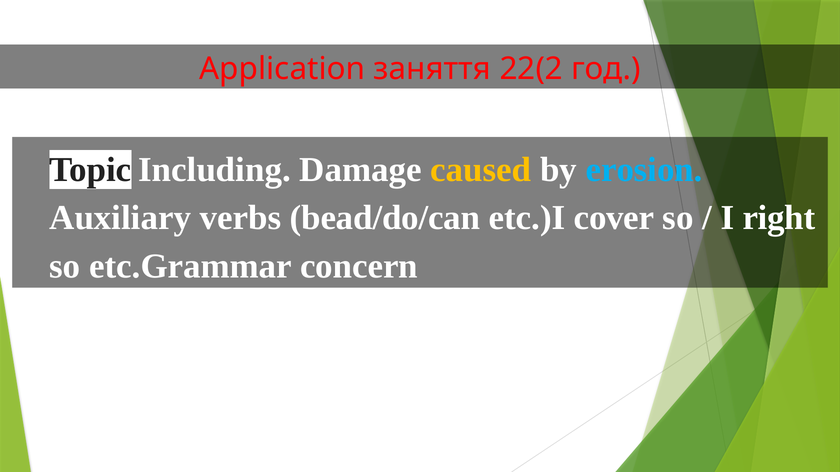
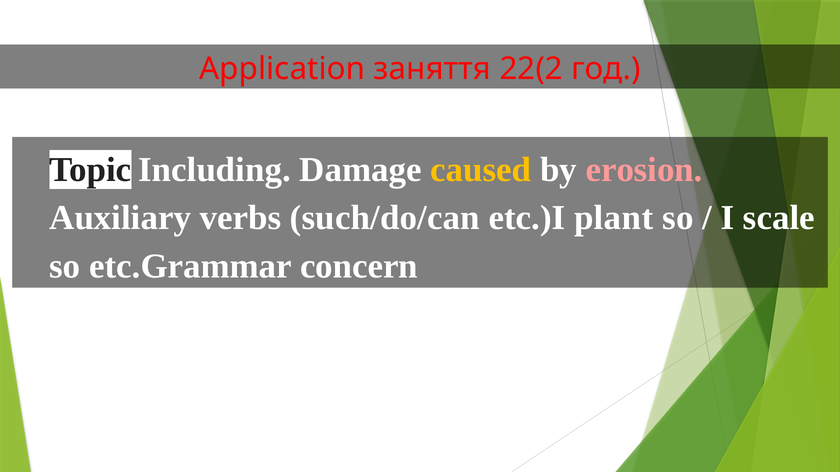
erosion colour: light blue -> pink
bead/do/can: bead/do/can -> such/do/can
cover: cover -> plant
right: right -> scale
